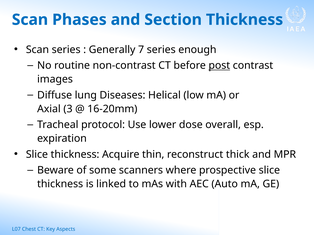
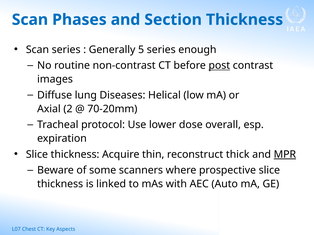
7: 7 -> 5
3: 3 -> 2
16-20mm: 16-20mm -> 70-20mm
MPR underline: none -> present
